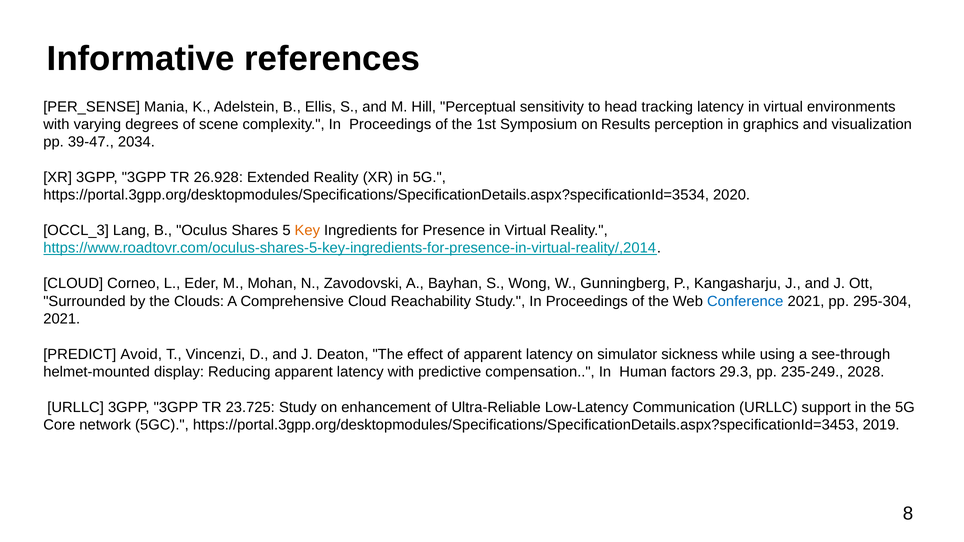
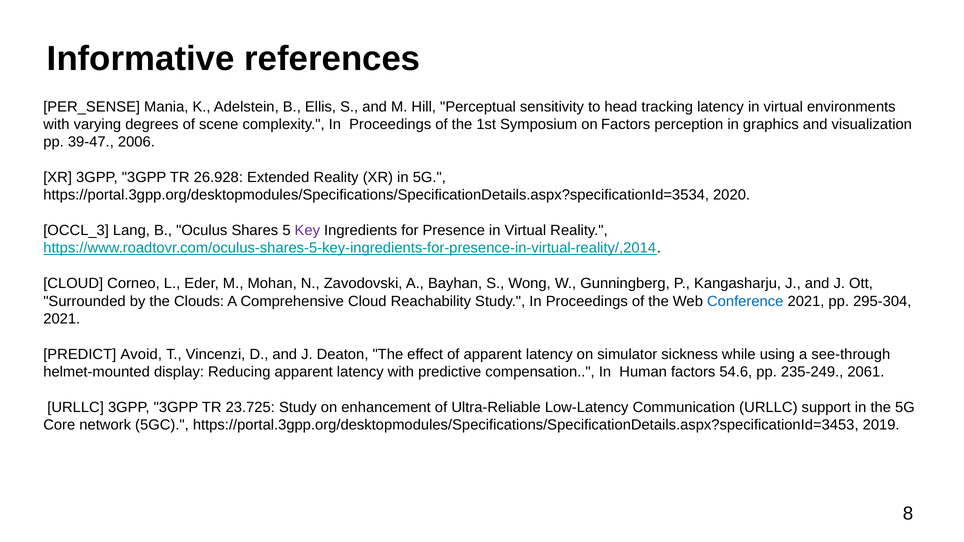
on Results: Results -> Factors
2034: 2034 -> 2006
Key colour: orange -> purple
29.3: 29.3 -> 54.6
2028: 2028 -> 2061
